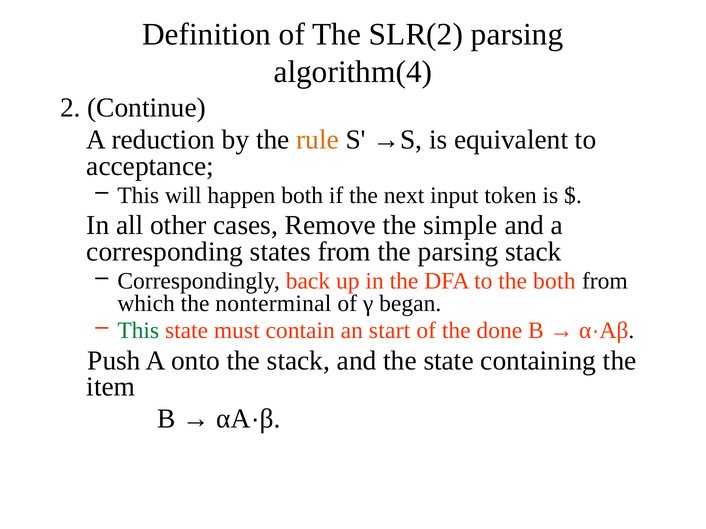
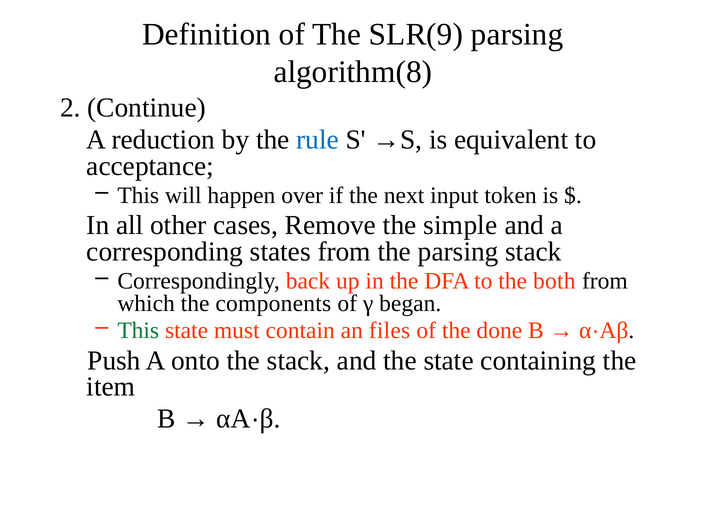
SLR(2: SLR(2 -> SLR(9
algorithm(4: algorithm(4 -> algorithm(8
rule colour: orange -> blue
happen both: both -> over
nonterminal: nonterminal -> components
start: start -> files
